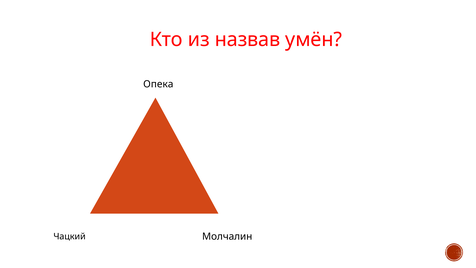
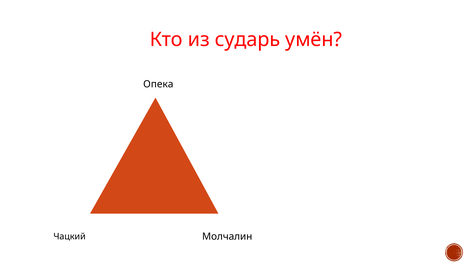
назвав: назвав -> сударь
